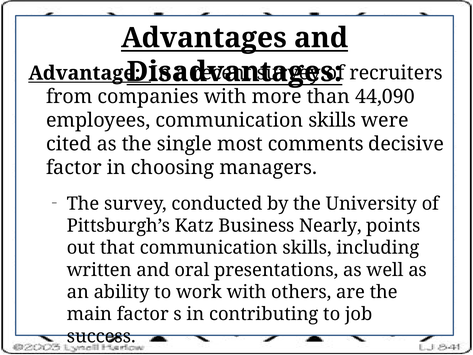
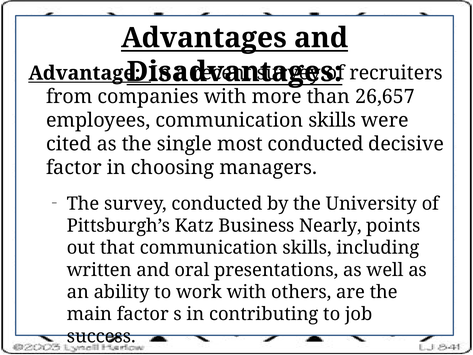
44,090: 44,090 -> 26,657
most comments: comments -> conducted
